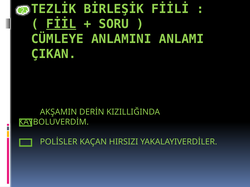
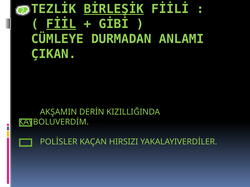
BİRLEŞİK underline: none -> present
SORU: SORU -> GİBİ
ANLAMINI: ANLAMINI -> DURMADAN
